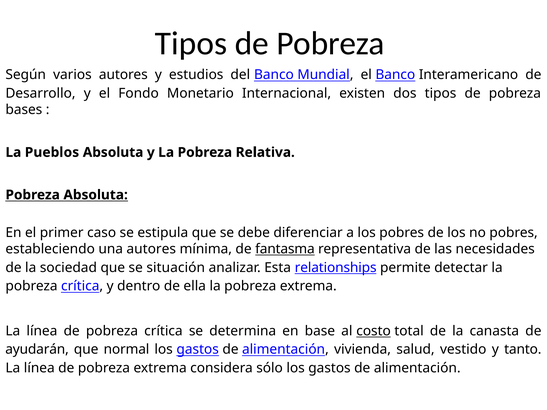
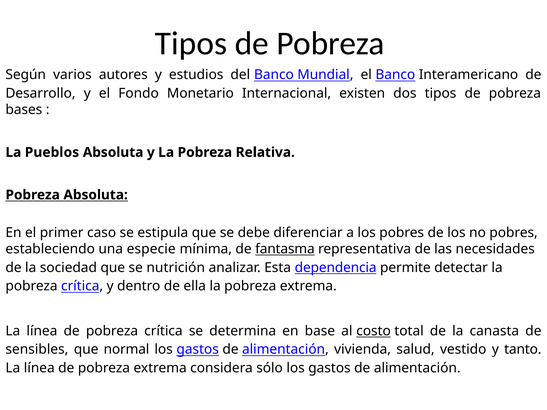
una autores: autores -> especie
situación: situación -> nutrición
relationships: relationships -> dependencia
ayudarán: ayudarán -> sensibles
